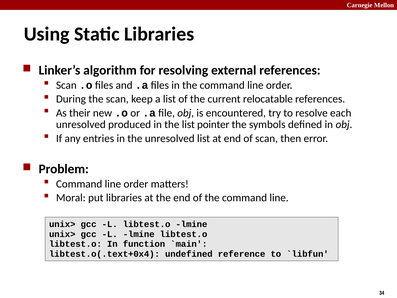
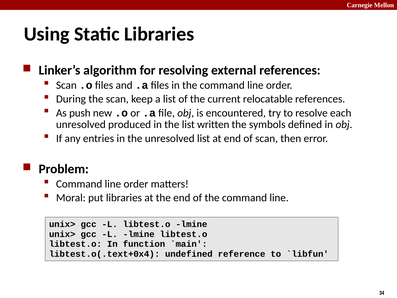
their: their -> push
pointer: pointer -> written
